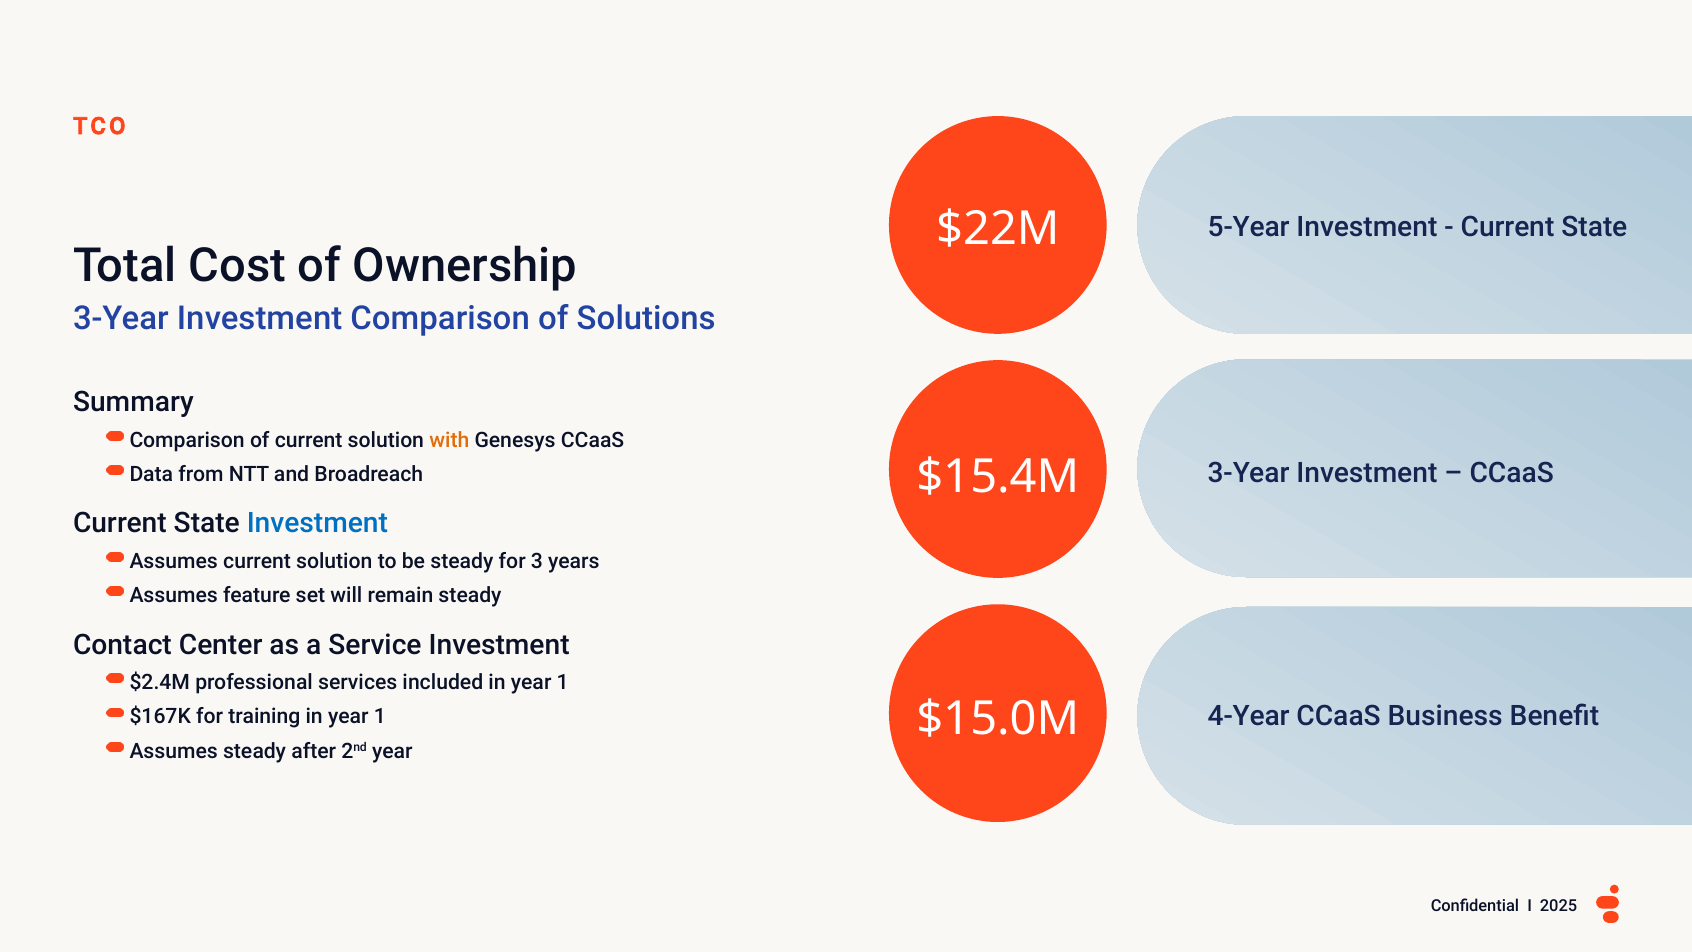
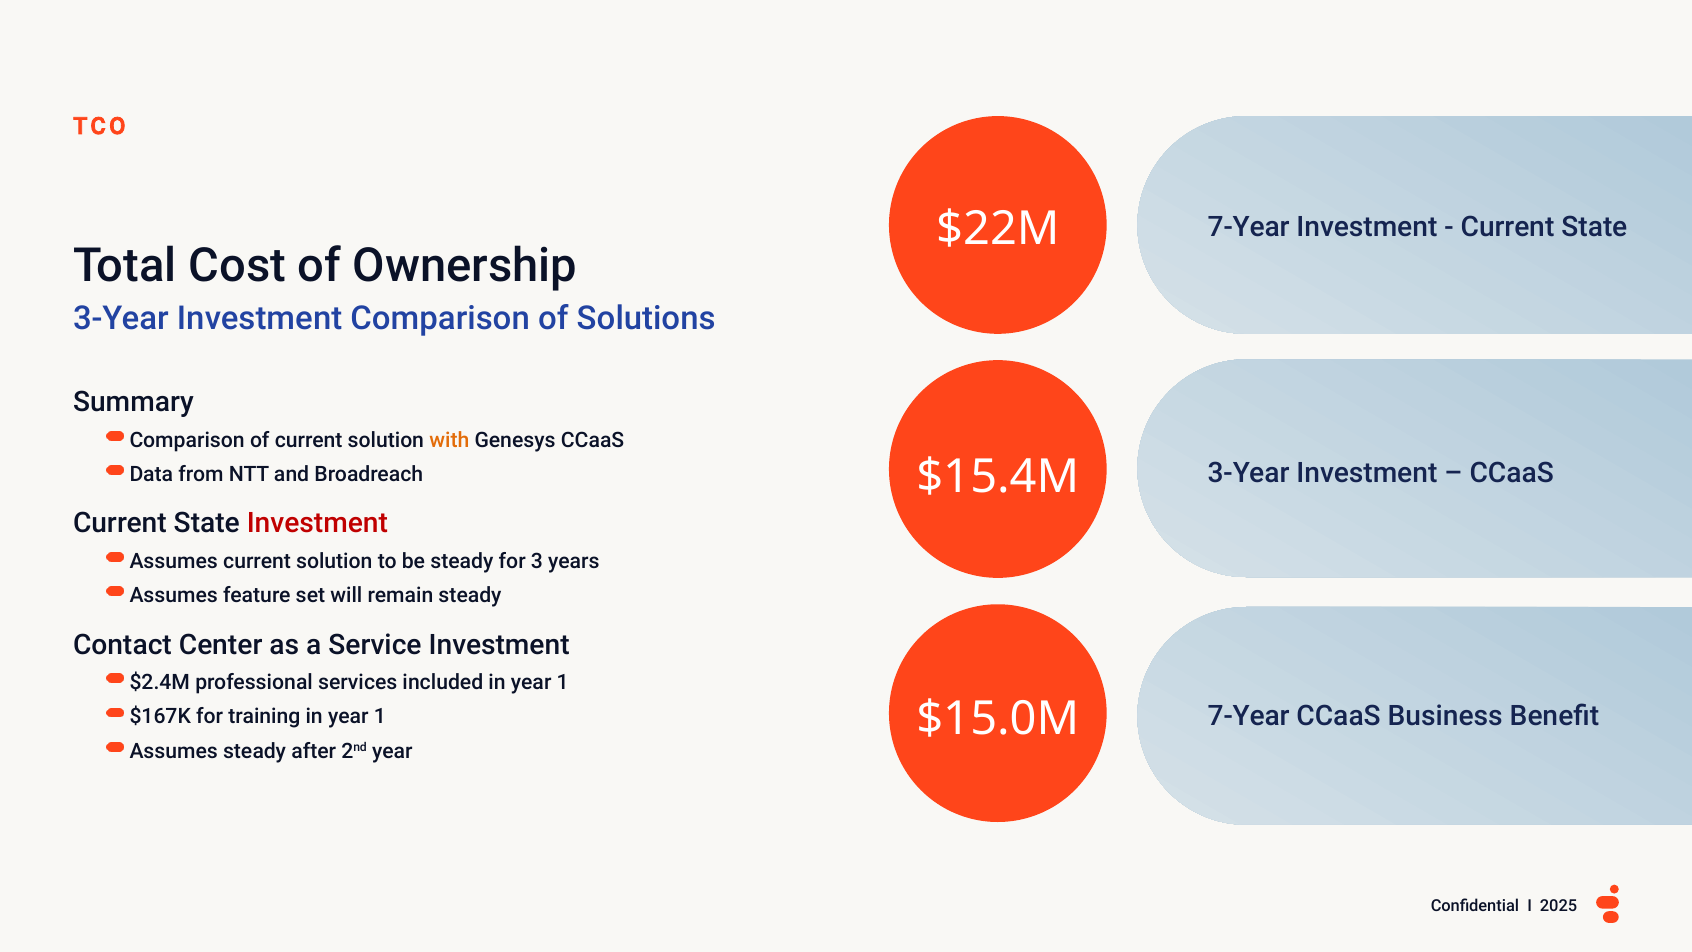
5-Year at (1249, 227): 5-Year -> 7-Year
Investment at (317, 523) colour: blue -> red
4-Year at (1249, 716): 4-Year -> 7-Year
